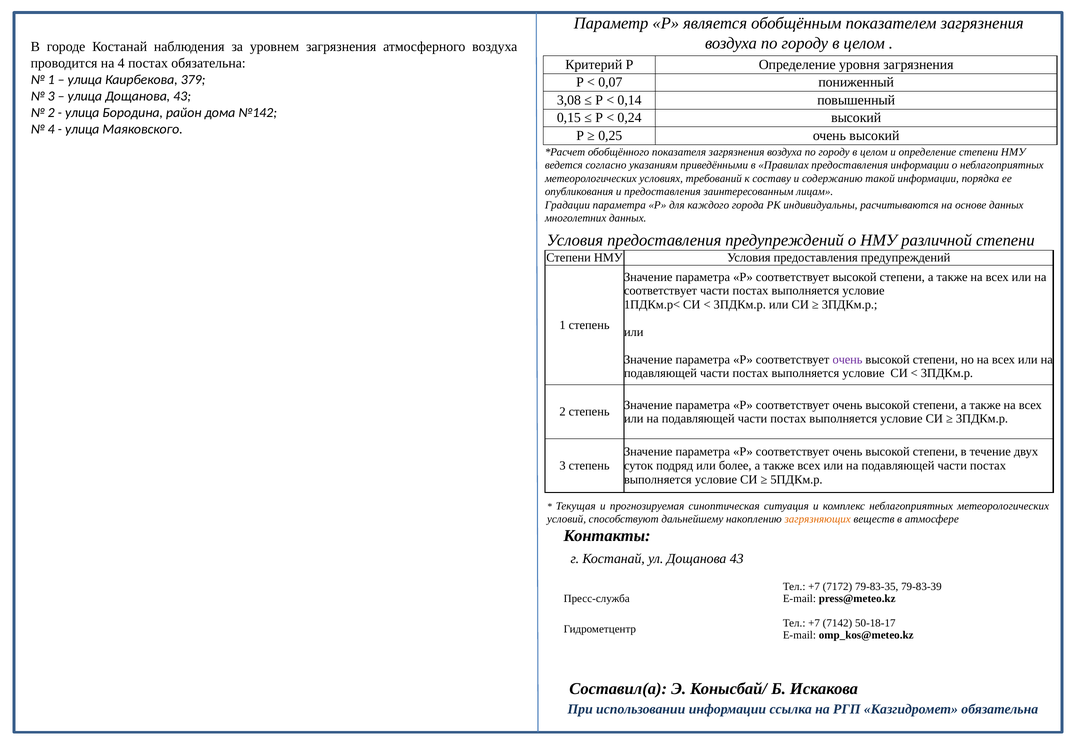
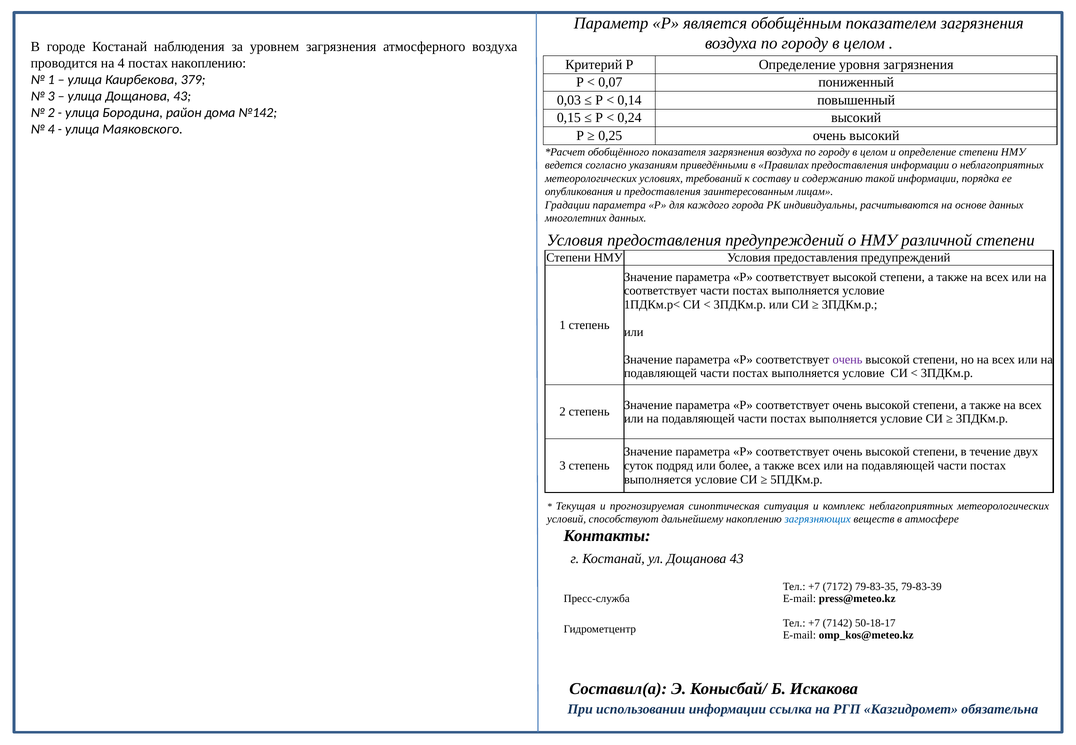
постах обязательна: обязательна -> накоплению
3,08: 3,08 -> 0,03
загрязняющих colour: orange -> blue
